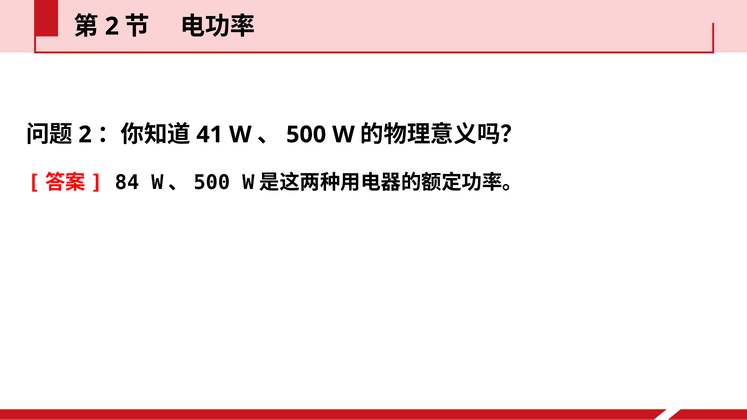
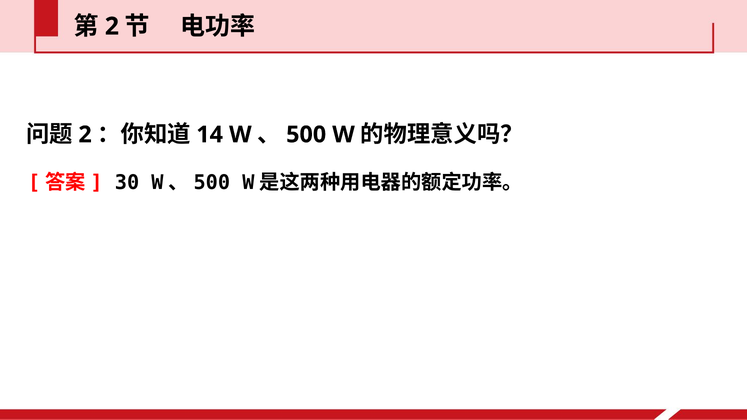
41: 41 -> 14
84: 84 -> 30
